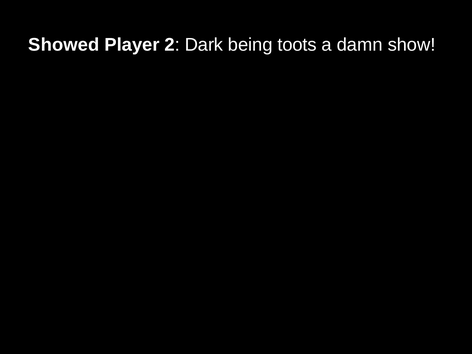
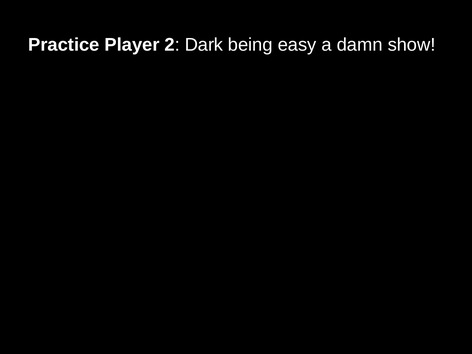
Showed: Showed -> Practice
toots: toots -> easy
